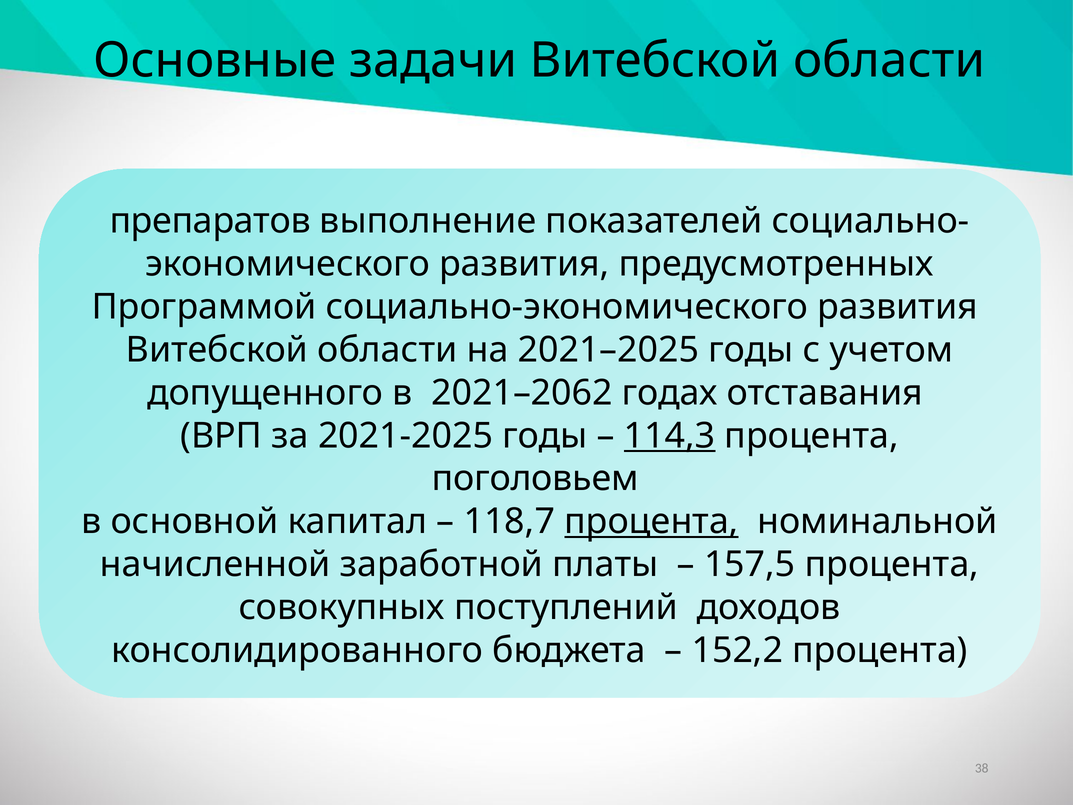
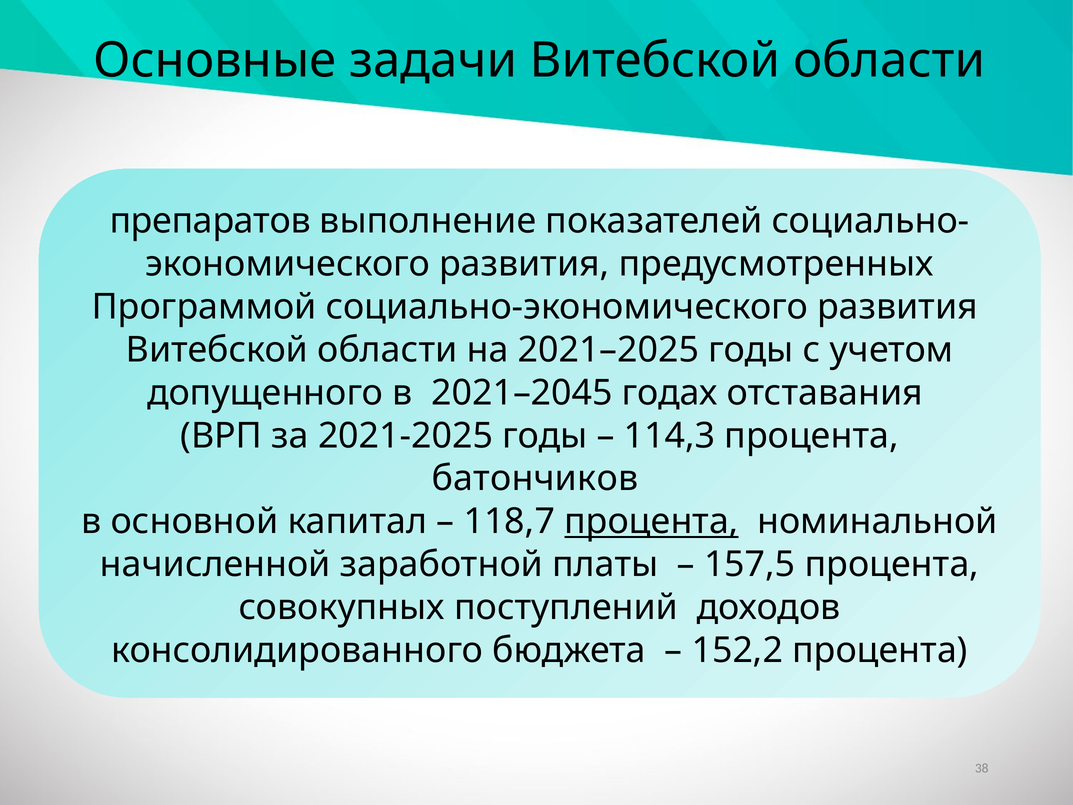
2021–2062: 2021–2062 -> 2021–2045
114,3 underline: present -> none
поголовьем: поголовьем -> батончиков
